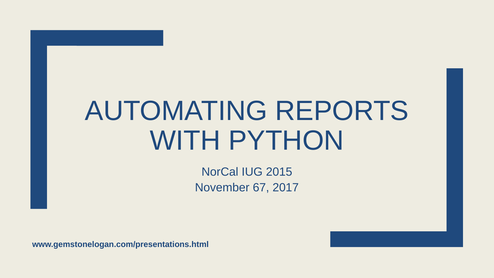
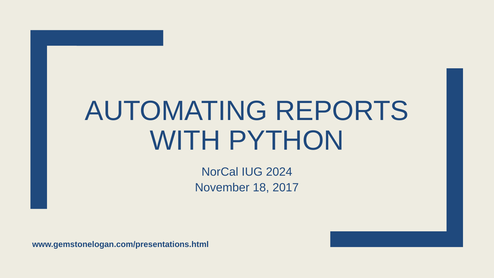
2015: 2015 -> 2024
67: 67 -> 18
